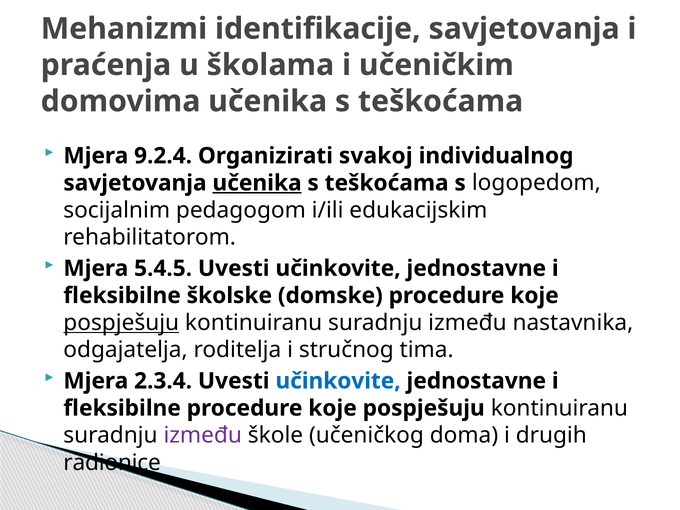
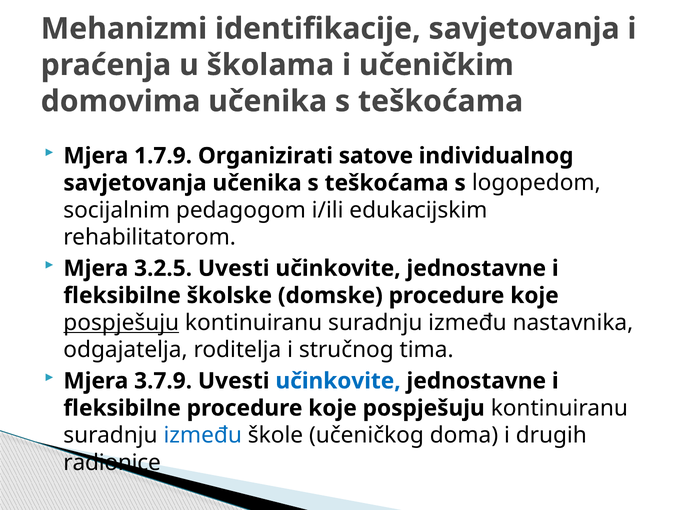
9.2.4: 9.2.4 -> 1.7.9
svakoj: svakoj -> satove
učenika at (257, 183) underline: present -> none
5.4.5: 5.4.5 -> 3.2.5
2.3.4: 2.3.4 -> 3.7.9
između at (203, 435) colour: purple -> blue
